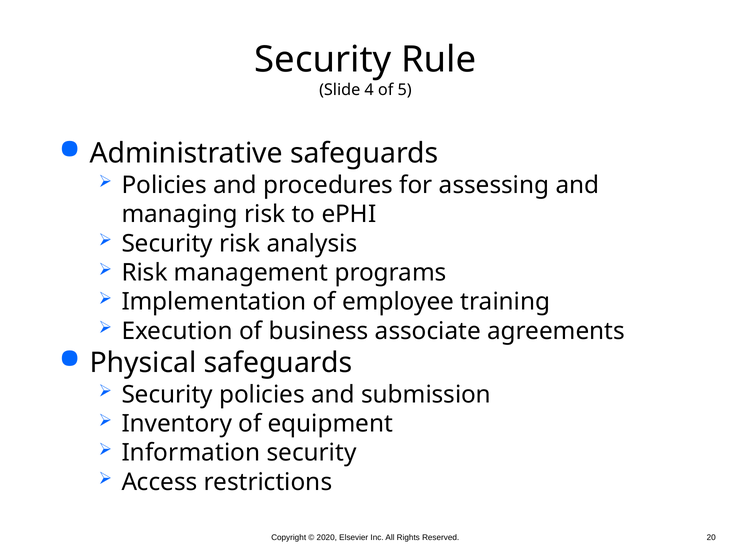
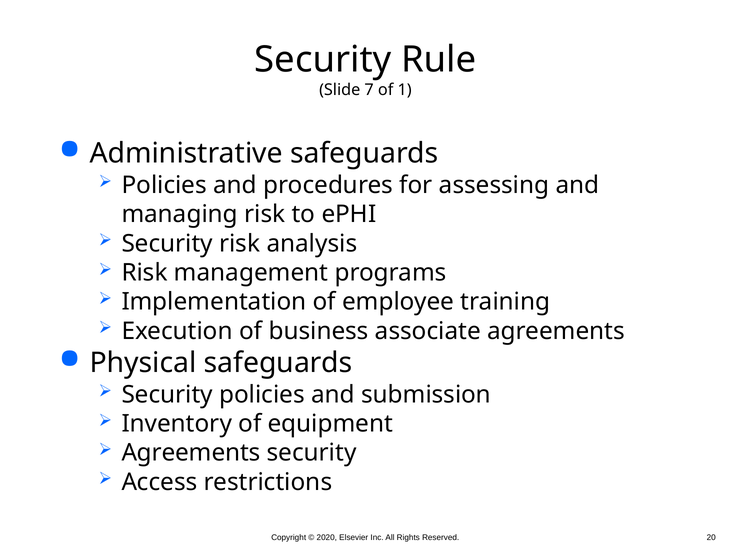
4: 4 -> 7
5: 5 -> 1
Information at (191, 453): Information -> Agreements
